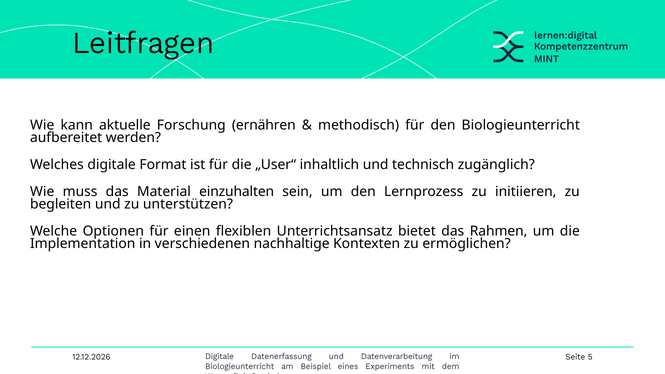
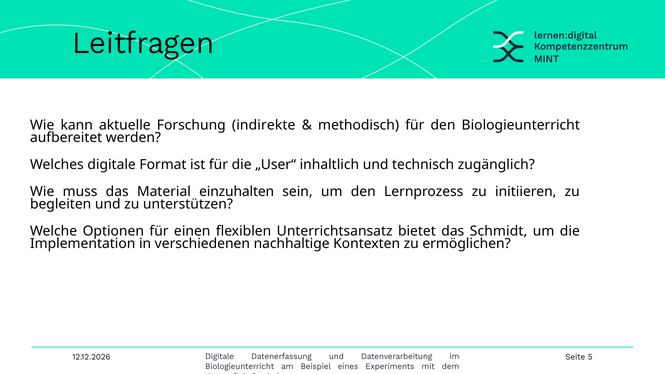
ernähren: ernähren -> indirekte
Rahmen: Rahmen -> Schmidt
